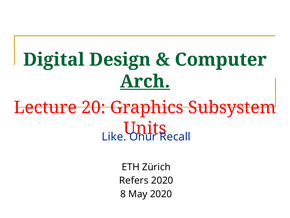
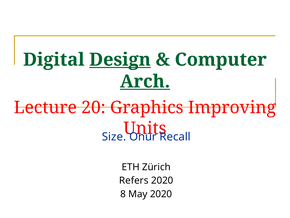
Design underline: none -> present
Subsystem: Subsystem -> Improving
Like: Like -> Size
